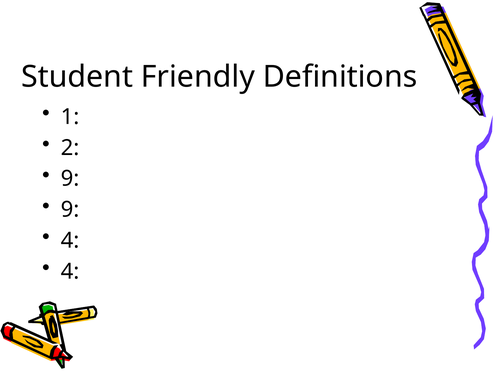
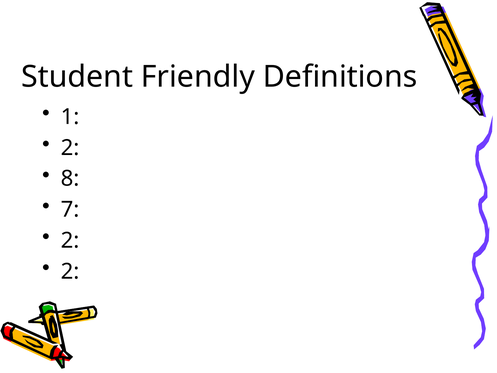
9 at (70, 179): 9 -> 8
9 at (70, 209): 9 -> 7
4 at (70, 240): 4 -> 2
4 at (70, 271): 4 -> 2
